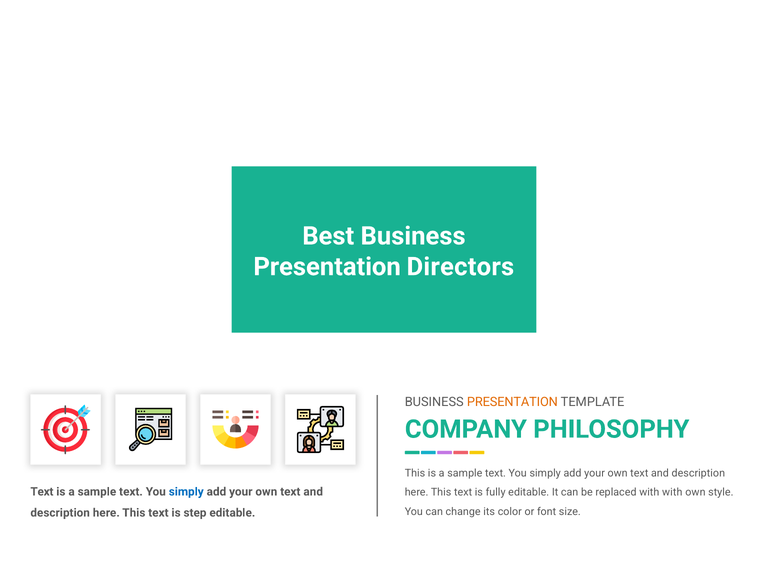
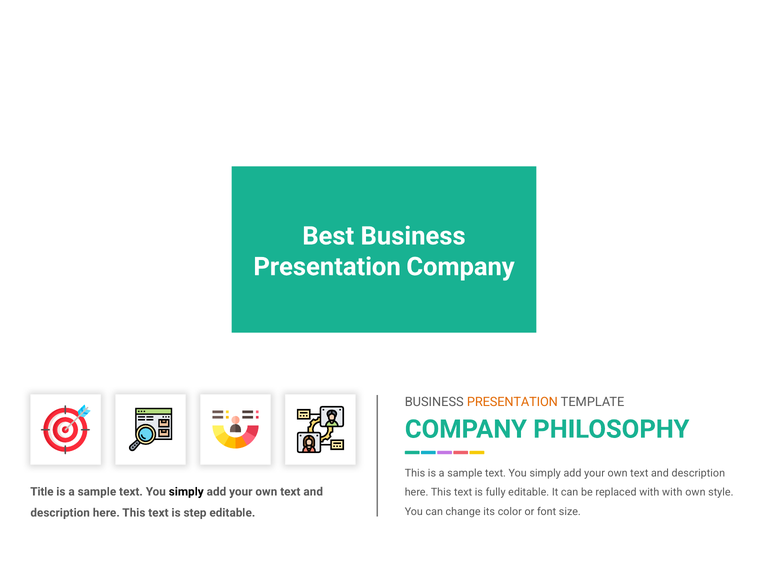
Presentation Directors: Directors -> Company
Text at (42, 492): Text -> Title
simply at (186, 492) colour: blue -> black
